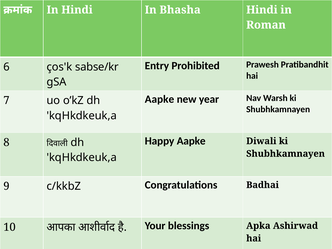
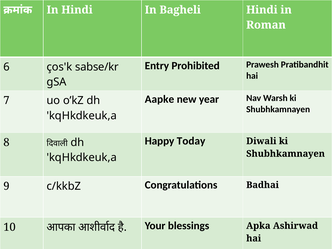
Bhasha: Bhasha -> Bagheli
Happy Aapke: Aapke -> Today
